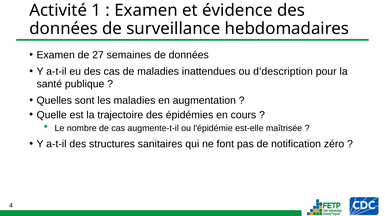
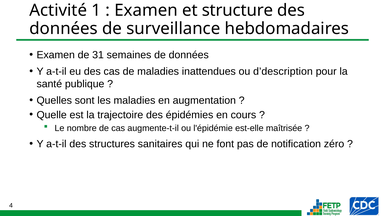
évidence: évidence -> structure
27: 27 -> 31
